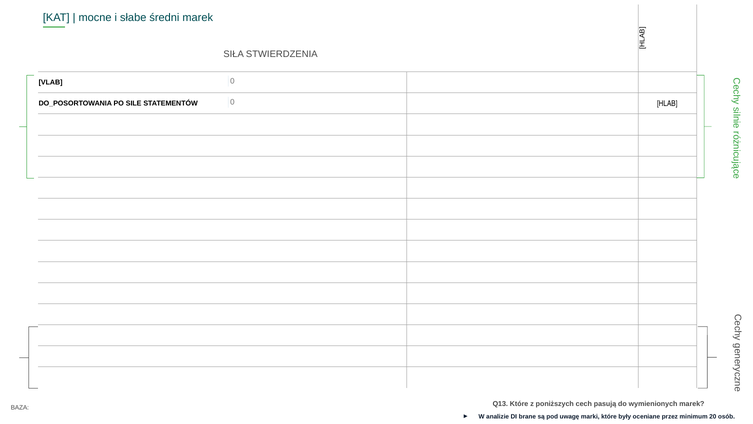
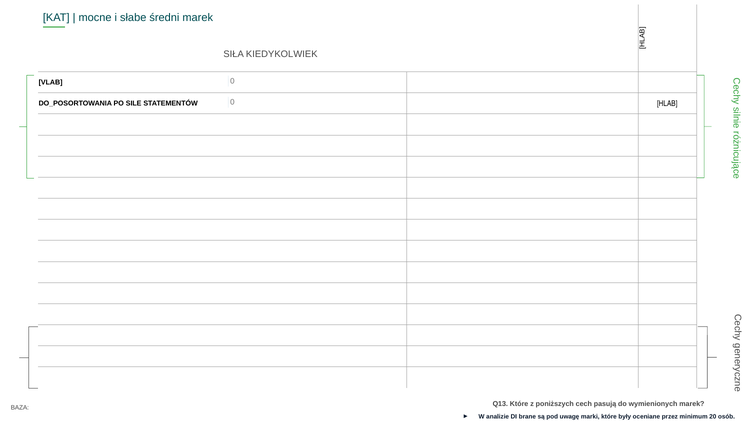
STWIERDZENIA: STWIERDZENIA -> KIEDYKOLWIEK
